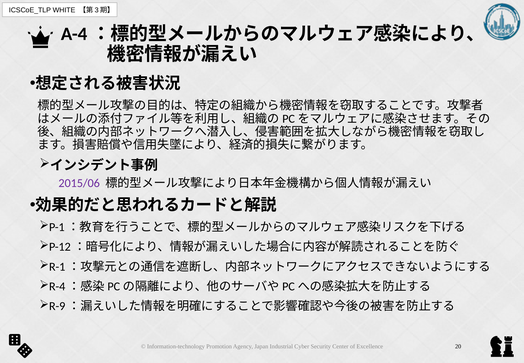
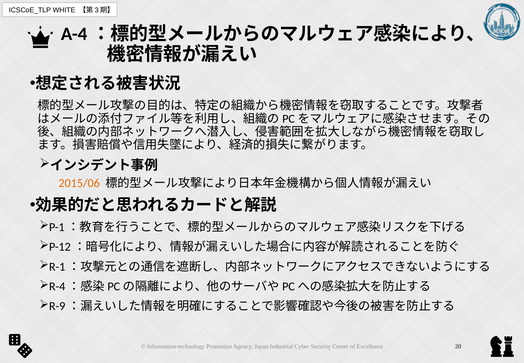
2015/06 colour: purple -> orange
